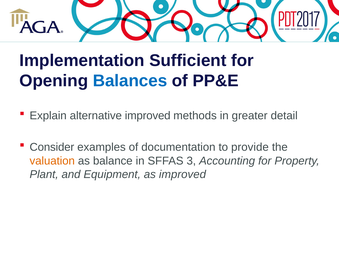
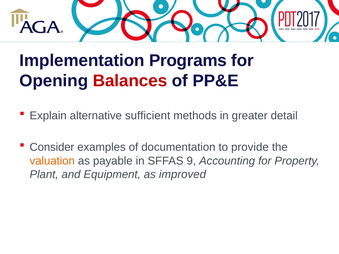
Sufficient: Sufficient -> Programs
Balances colour: blue -> red
alternative improved: improved -> sufficient
balance: balance -> payable
3: 3 -> 9
